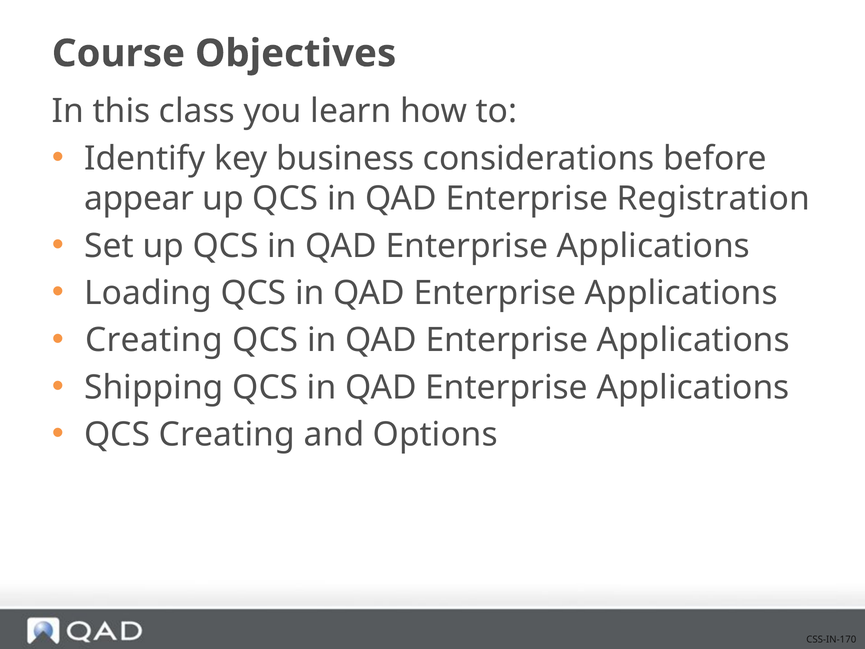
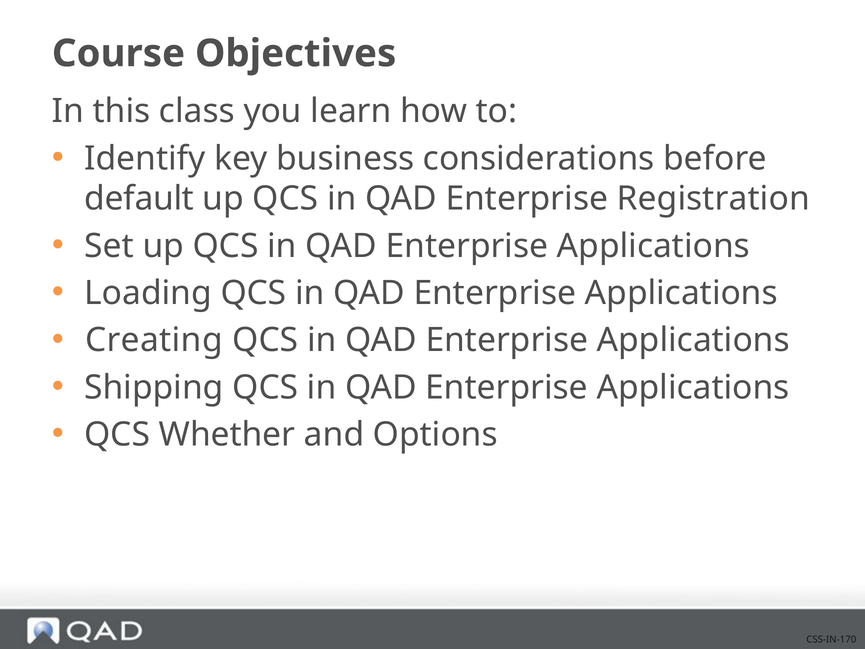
appear: appear -> default
QCS Creating: Creating -> Whether
